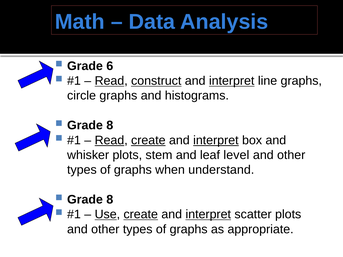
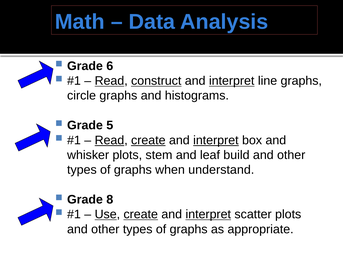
8 at (110, 125): 8 -> 5
level: level -> build
